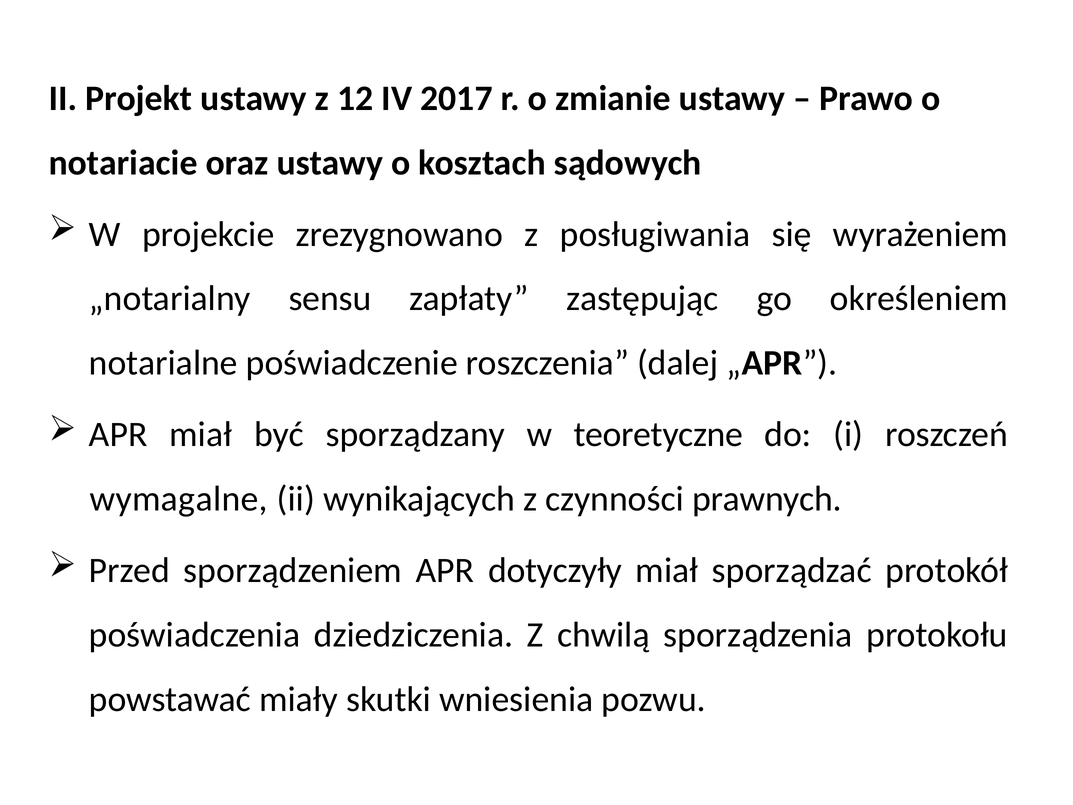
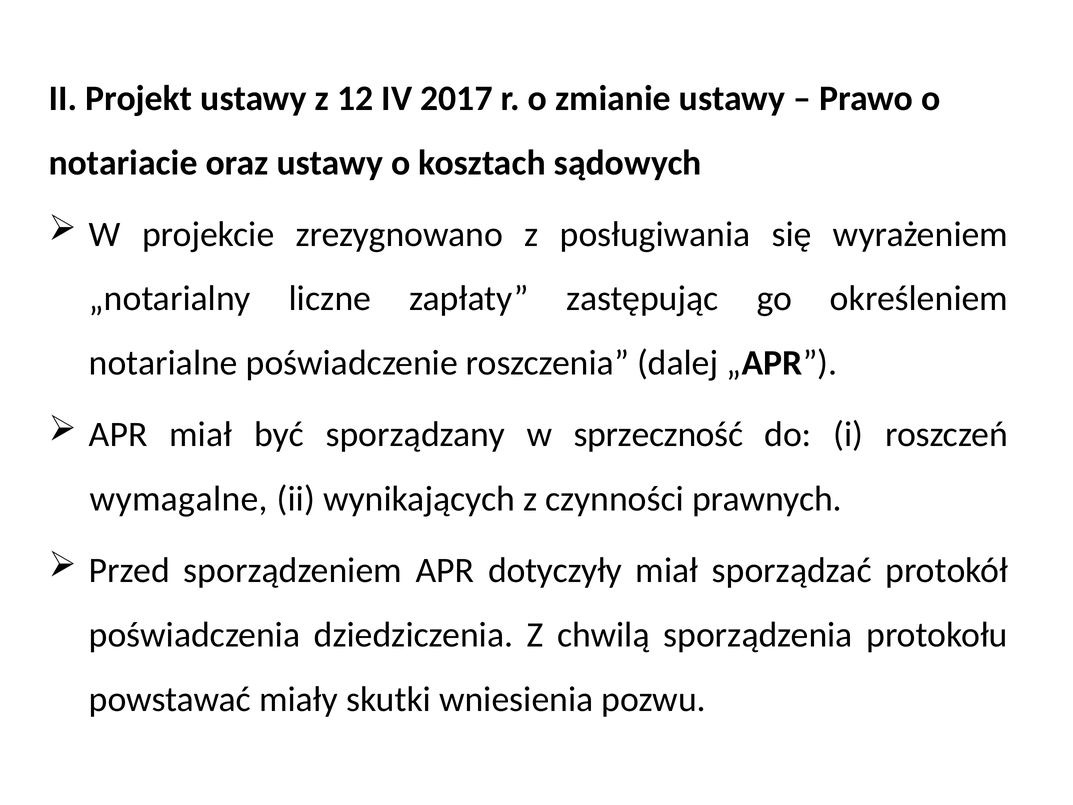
sensu: sensu -> liczne
teoretyczne: teoretyczne -> sprzeczność
